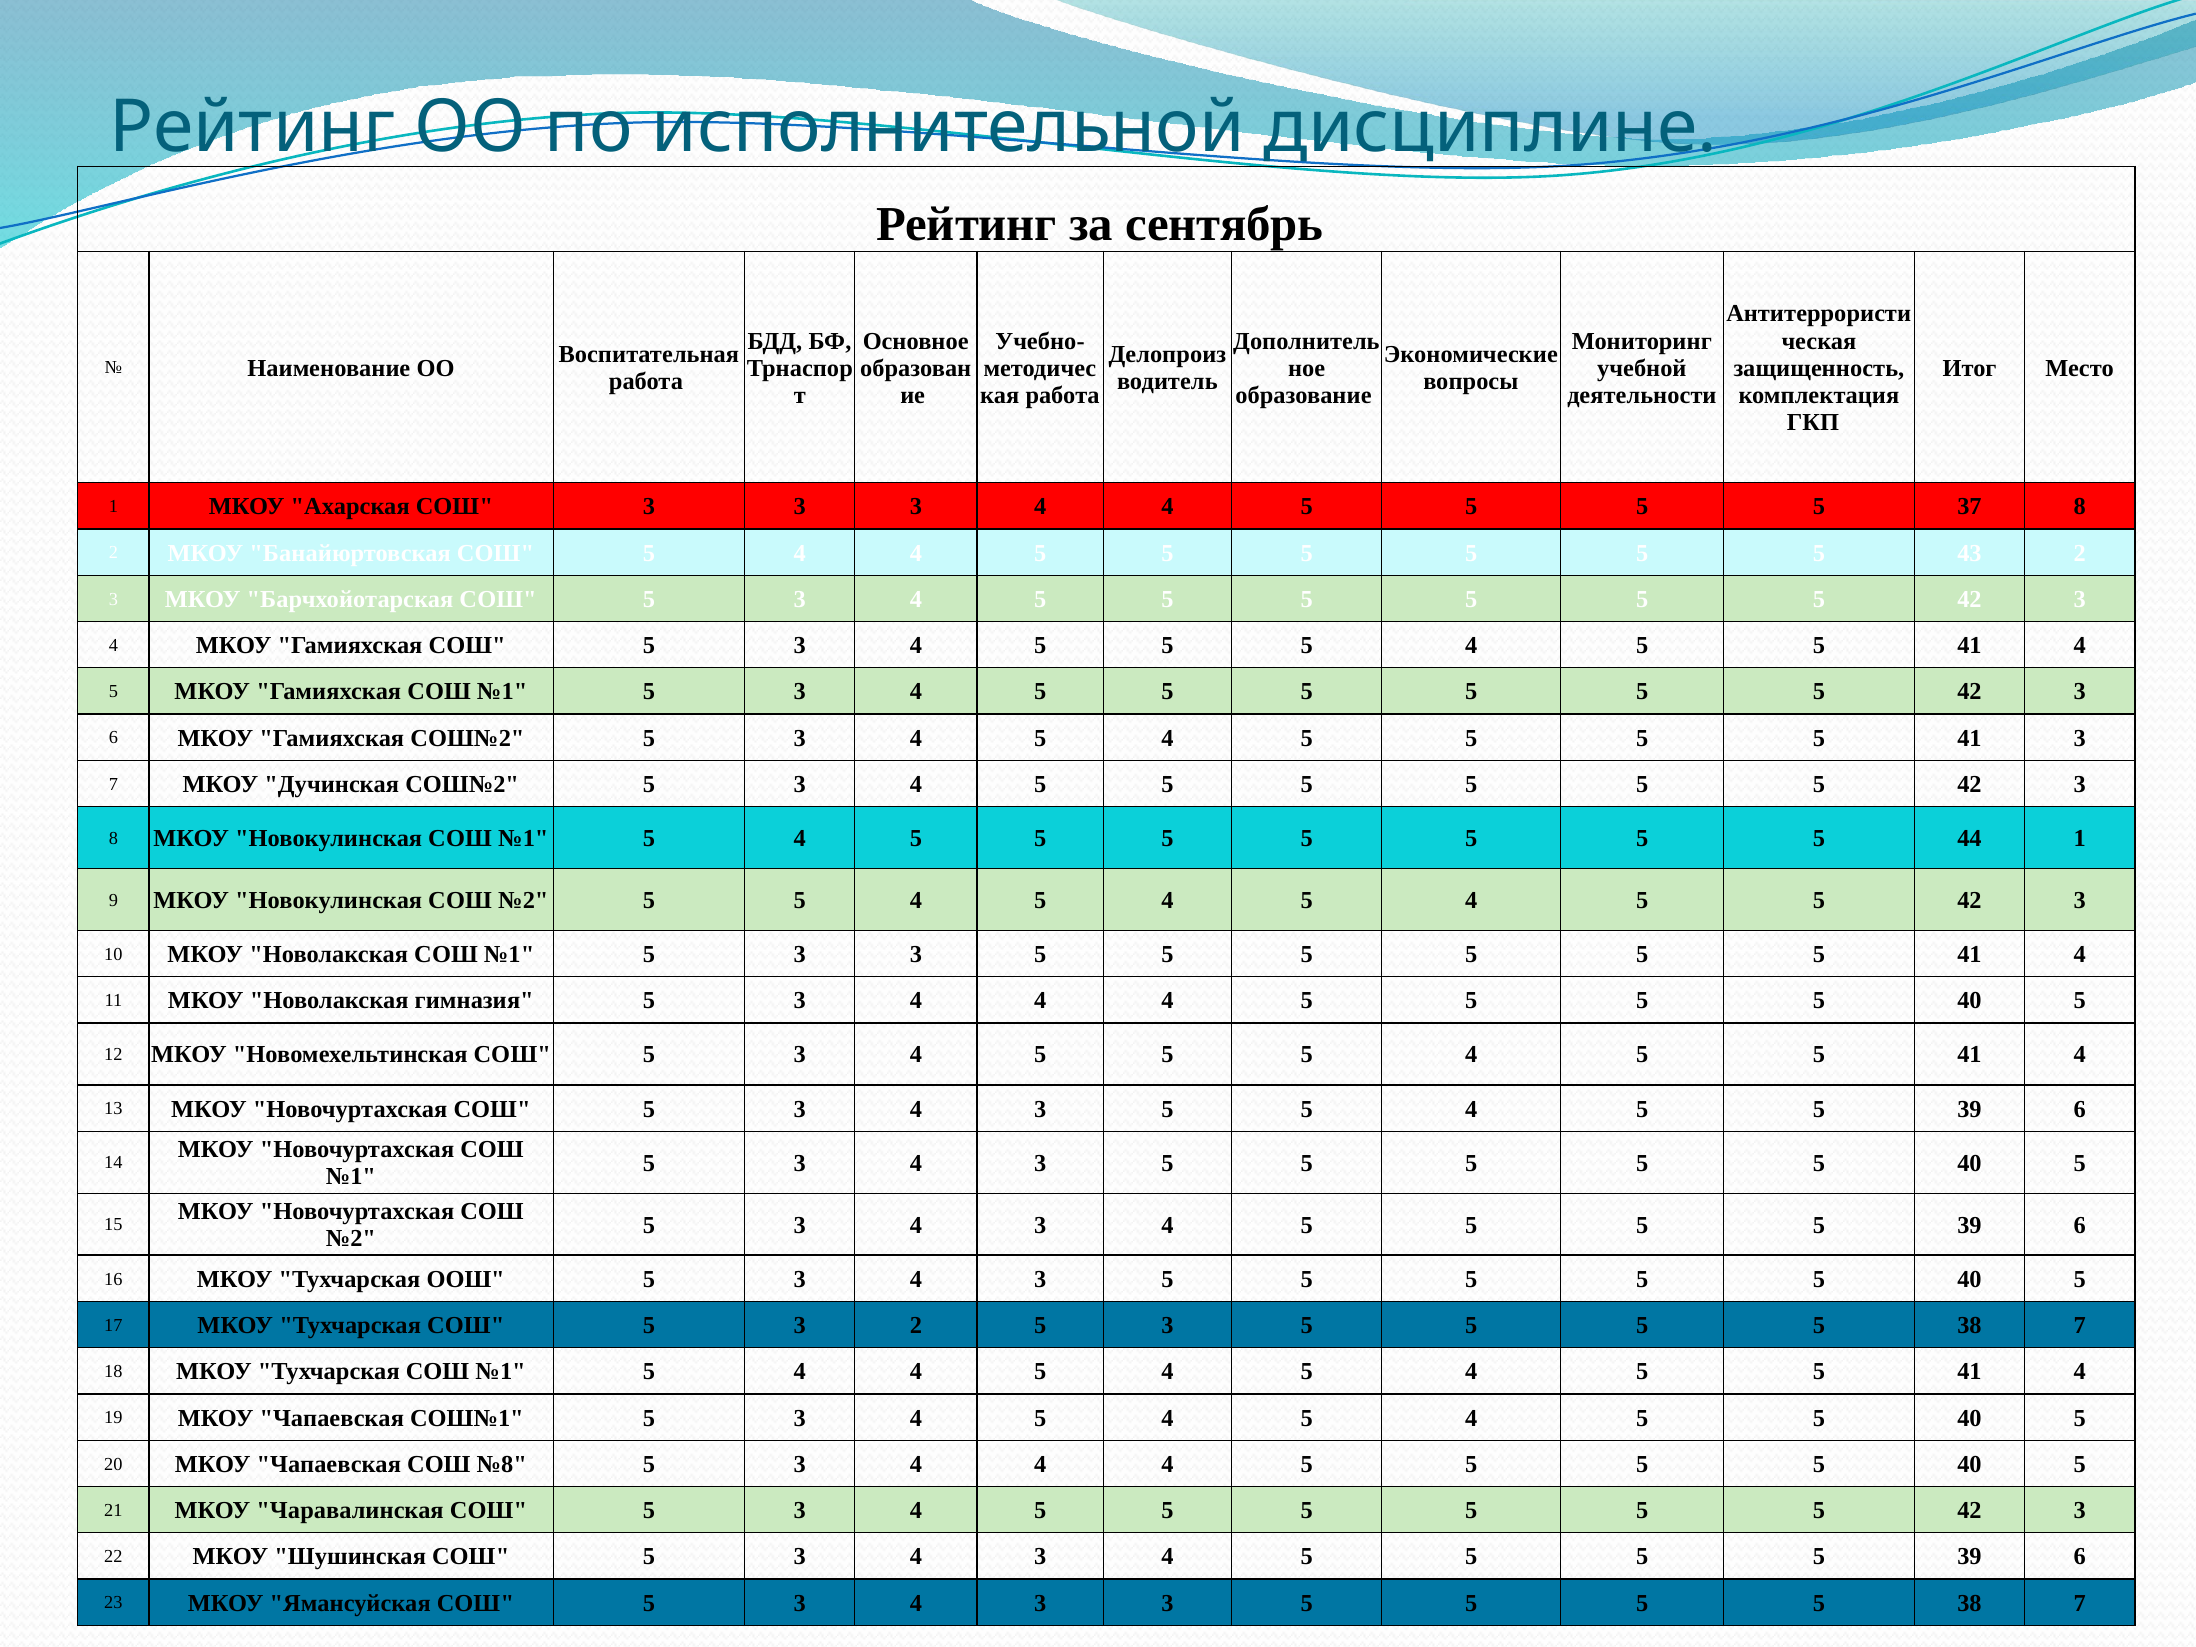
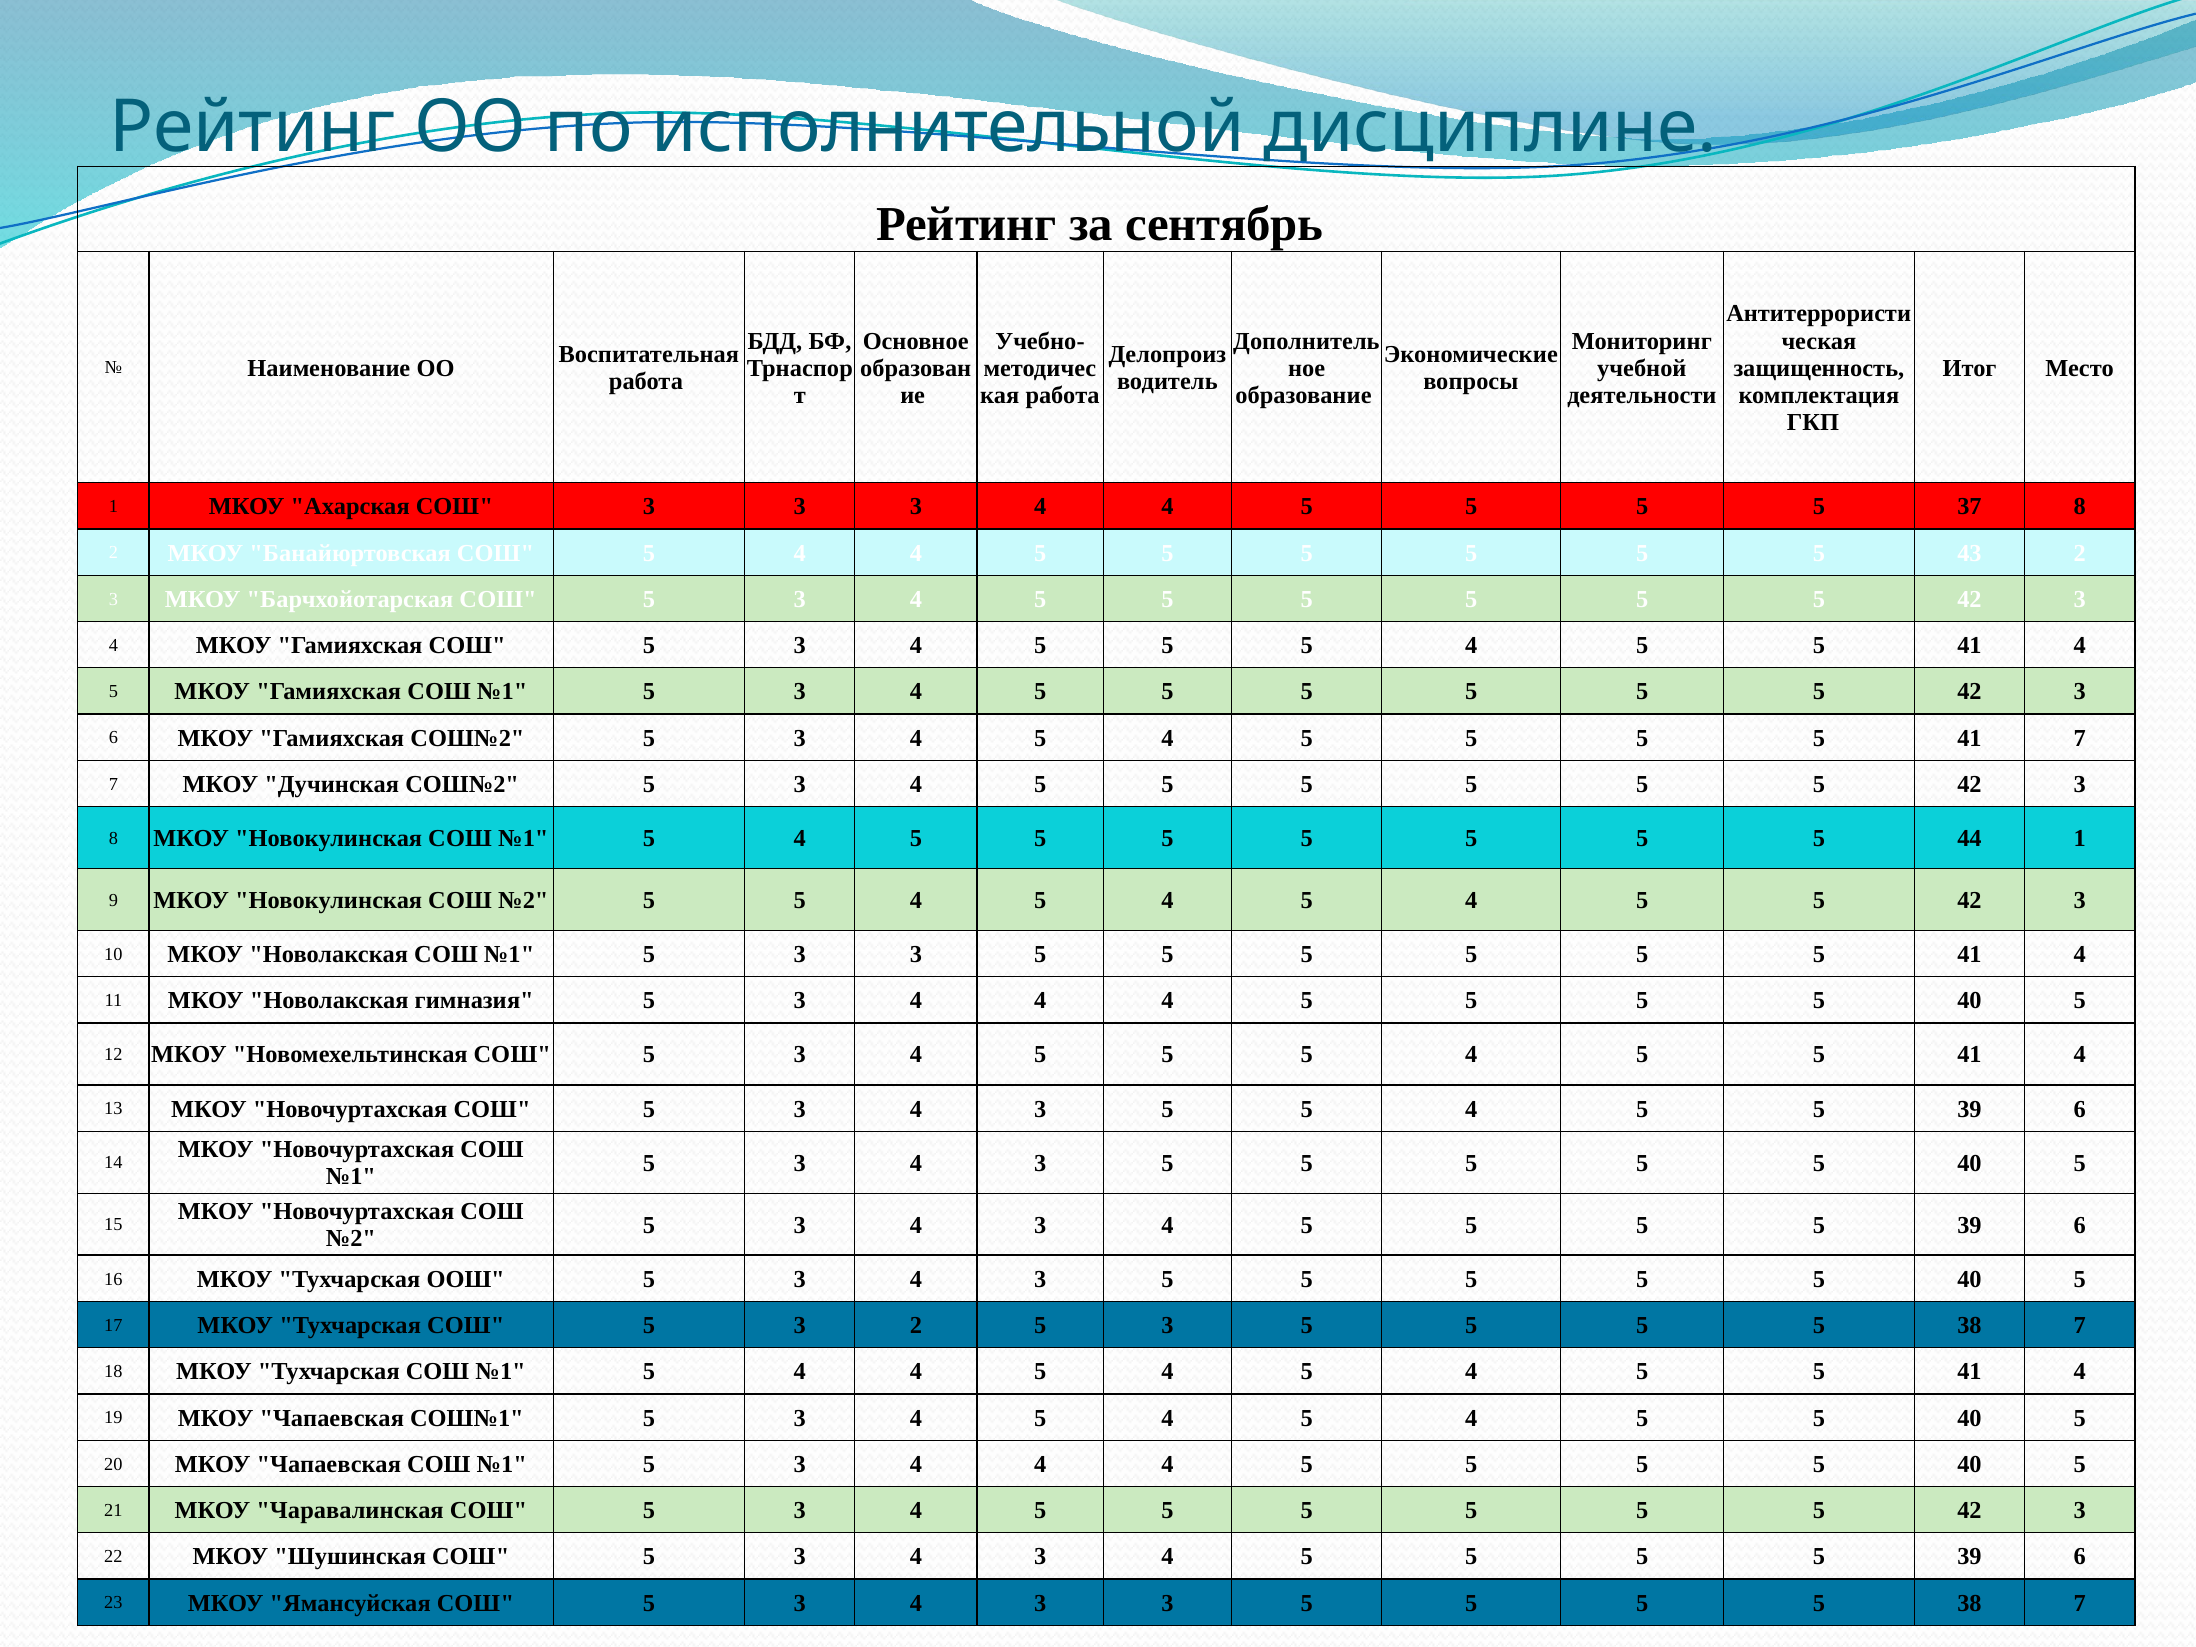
41 3: 3 -> 7
Чапаевская СОШ №8: №8 -> №1
